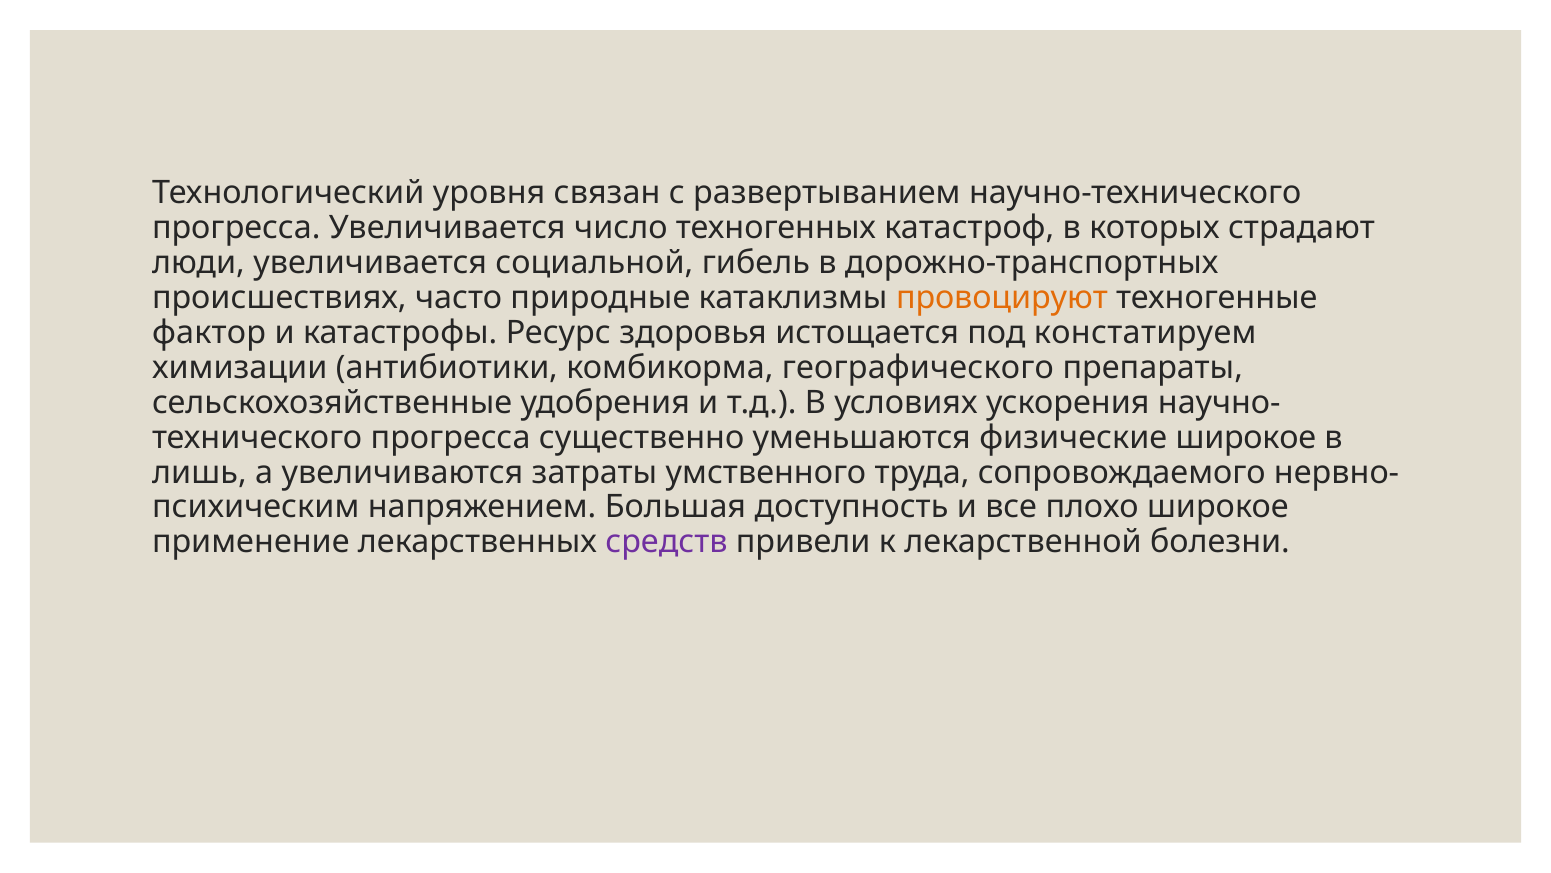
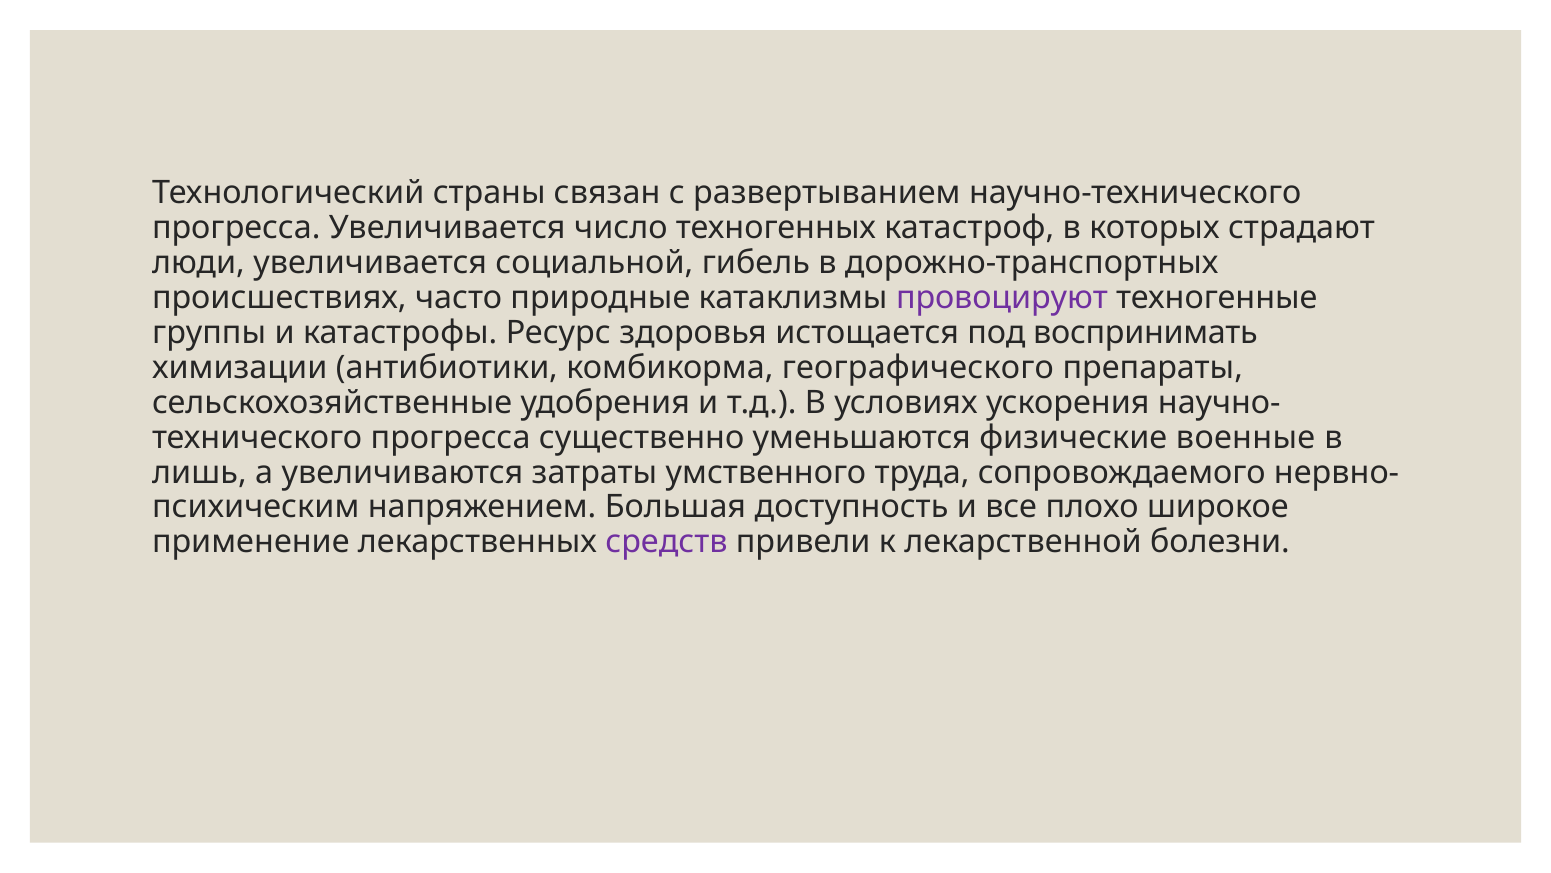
уровня: уровня -> страны
провоцируют colour: orange -> purple
фактор: фактор -> группы
констатируем: констатируем -> воспринимать
физические широкое: широкое -> военные
